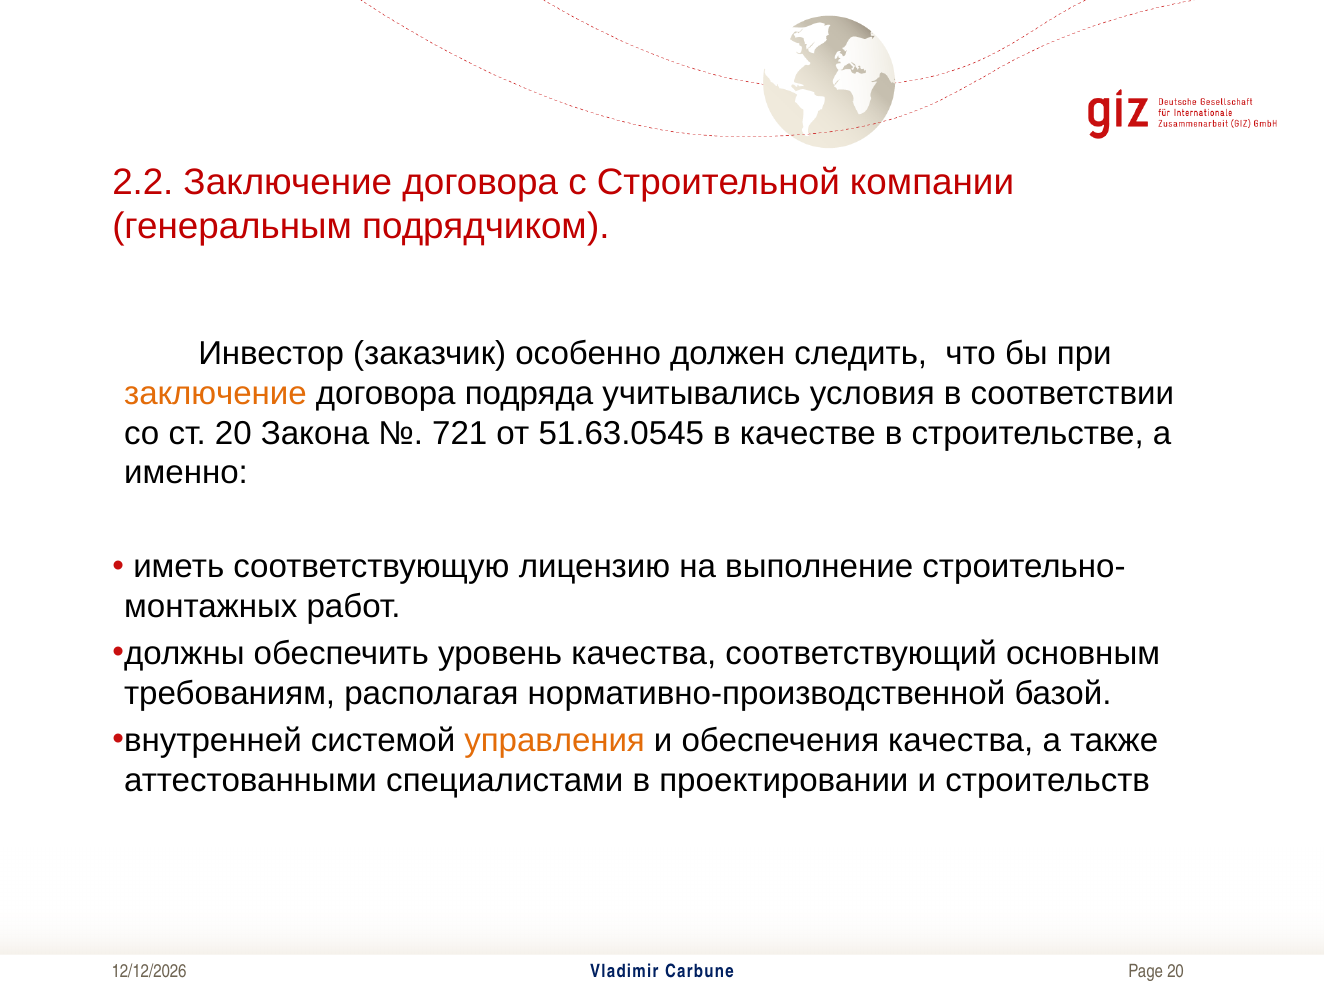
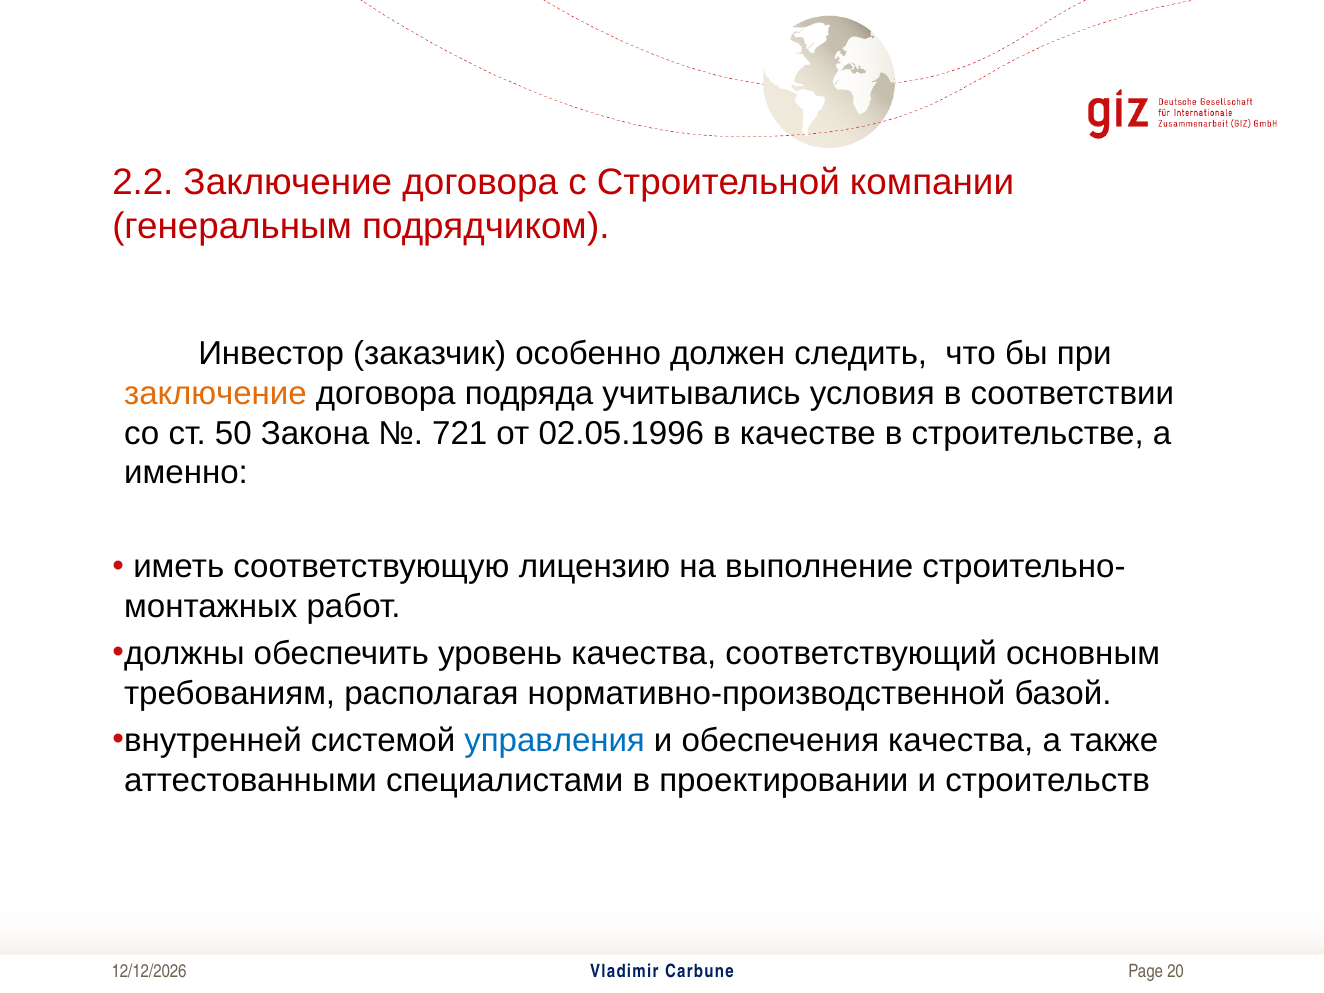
ст 20: 20 -> 50
51.63.0545: 51.63.0545 -> 02.05.1996
управления colour: orange -> blue
